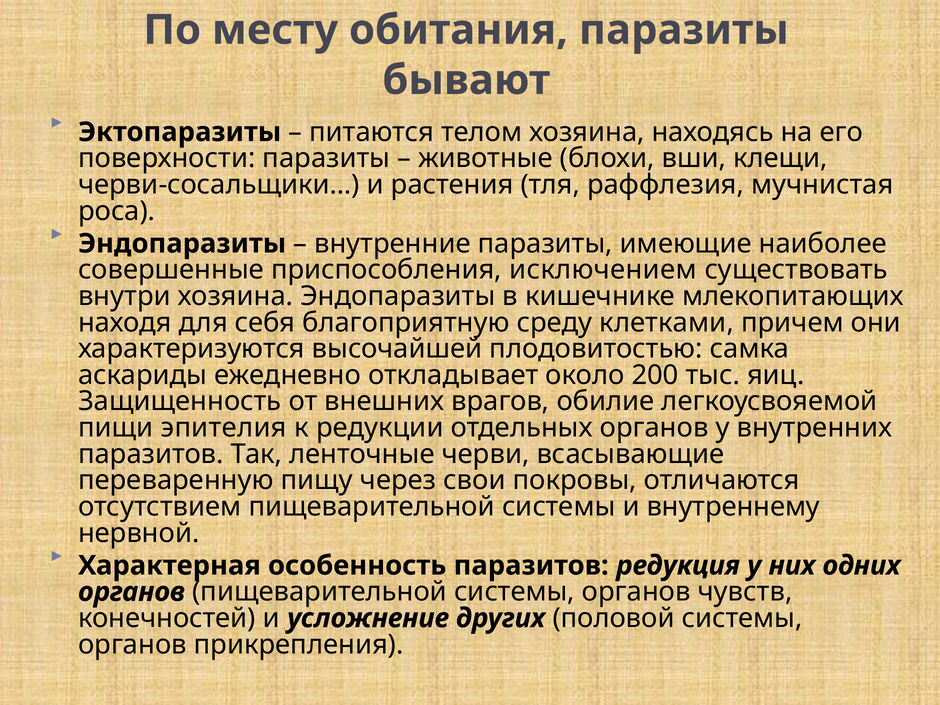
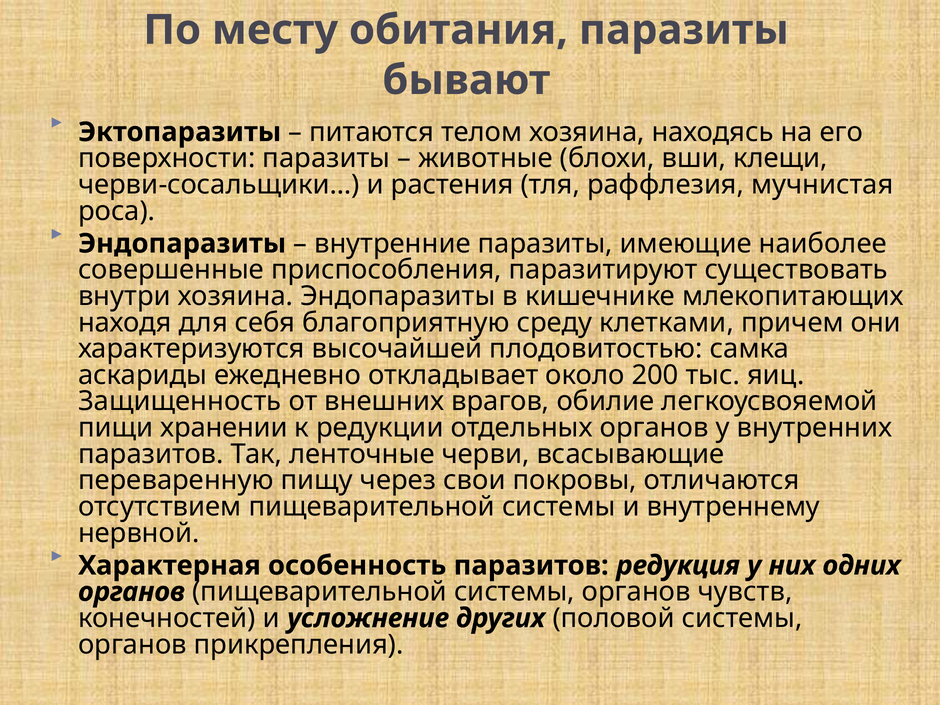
исключением: исключением -> паразитируют
эпителия: эпителия -> хранении
